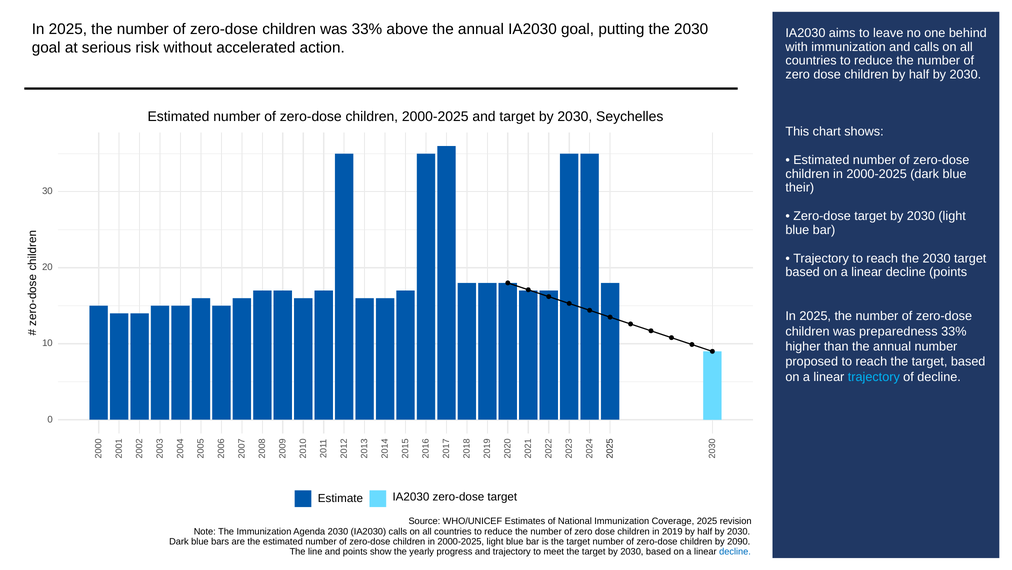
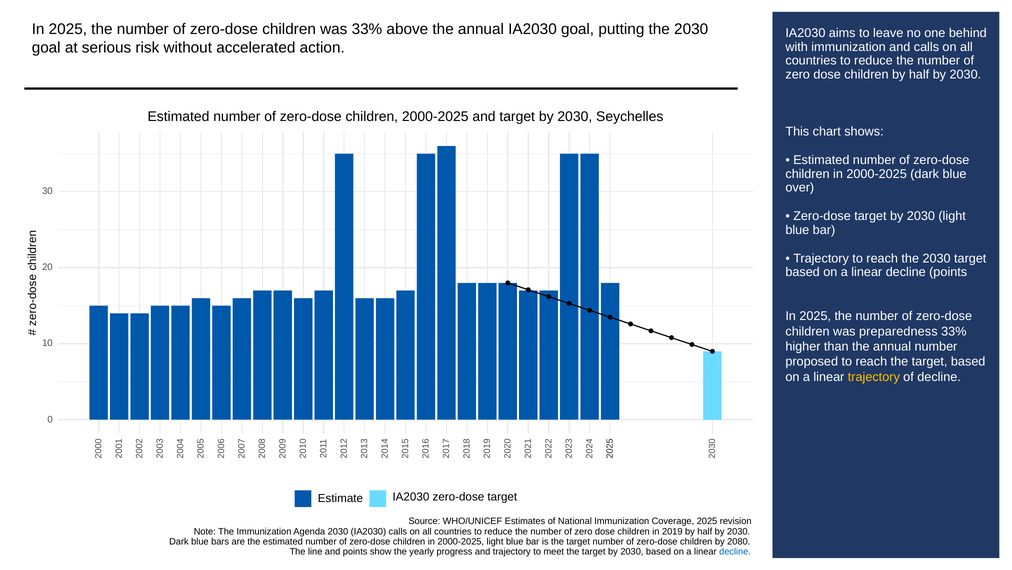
their: their -> over
trajectory at (874, 377) colour: light blue -> yellow
2090: 2090 -> 2080
